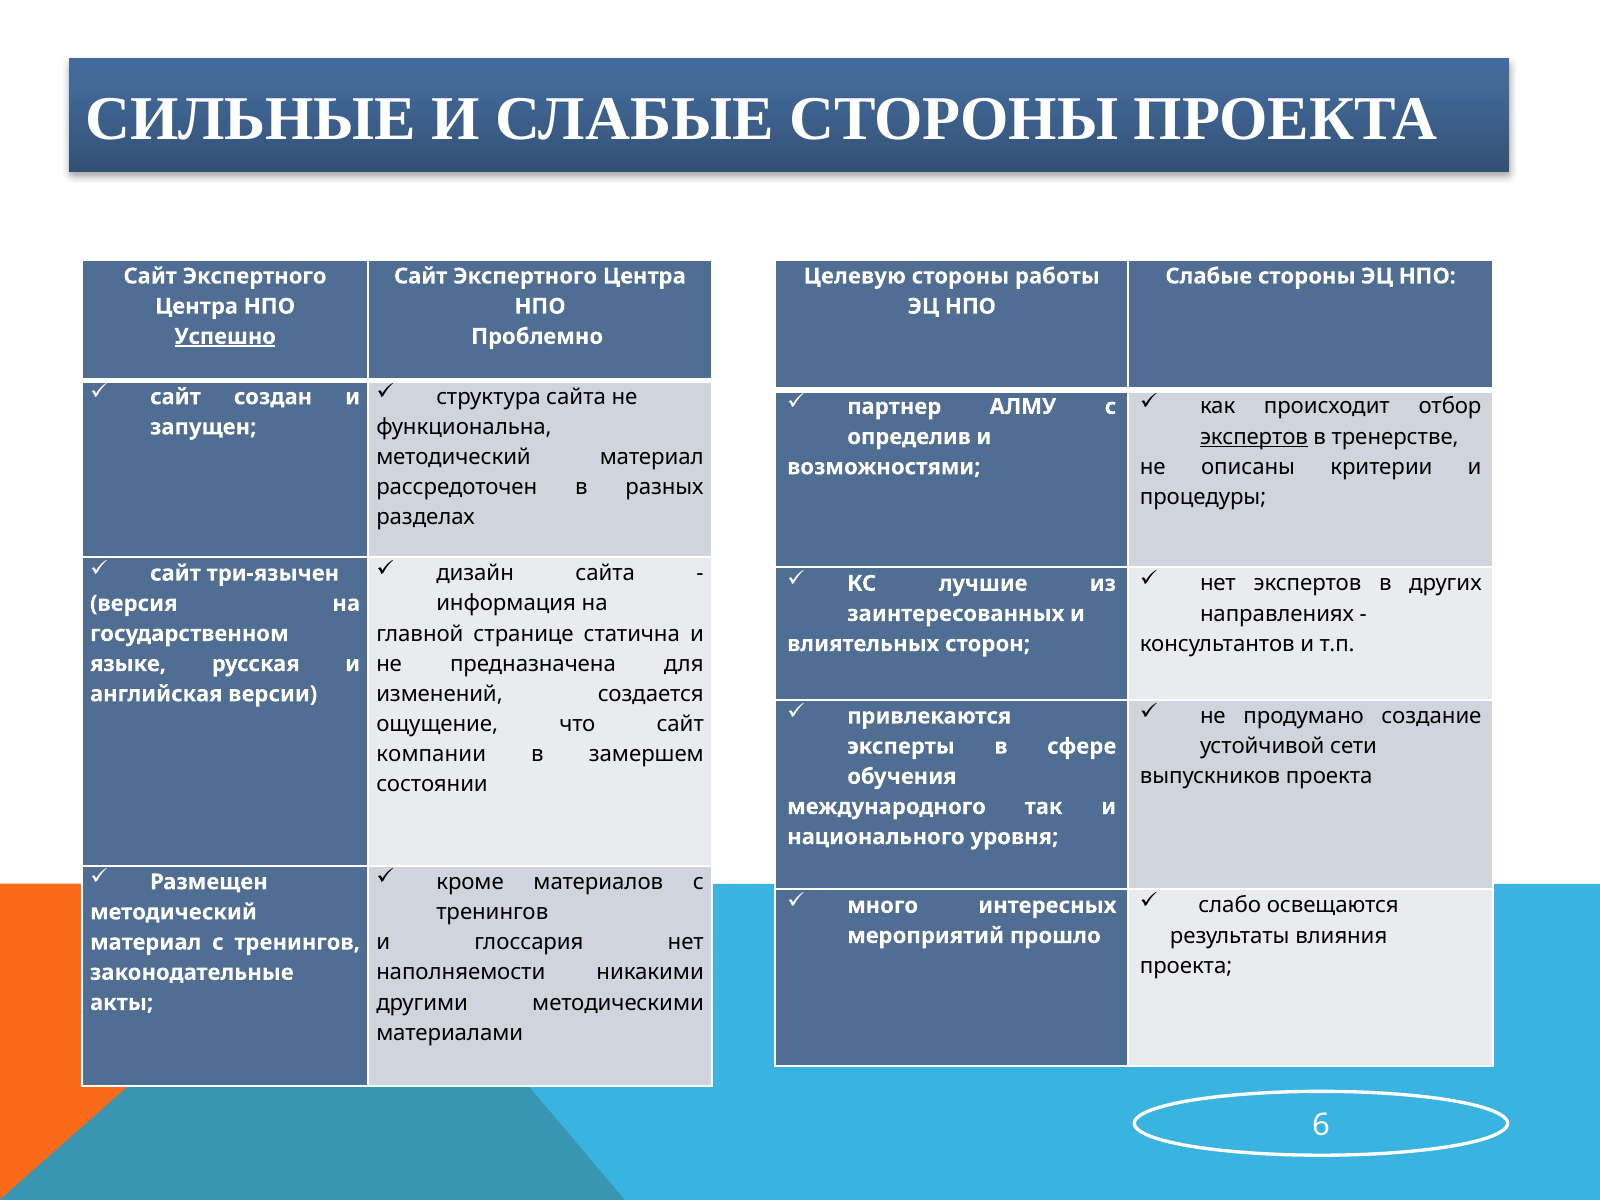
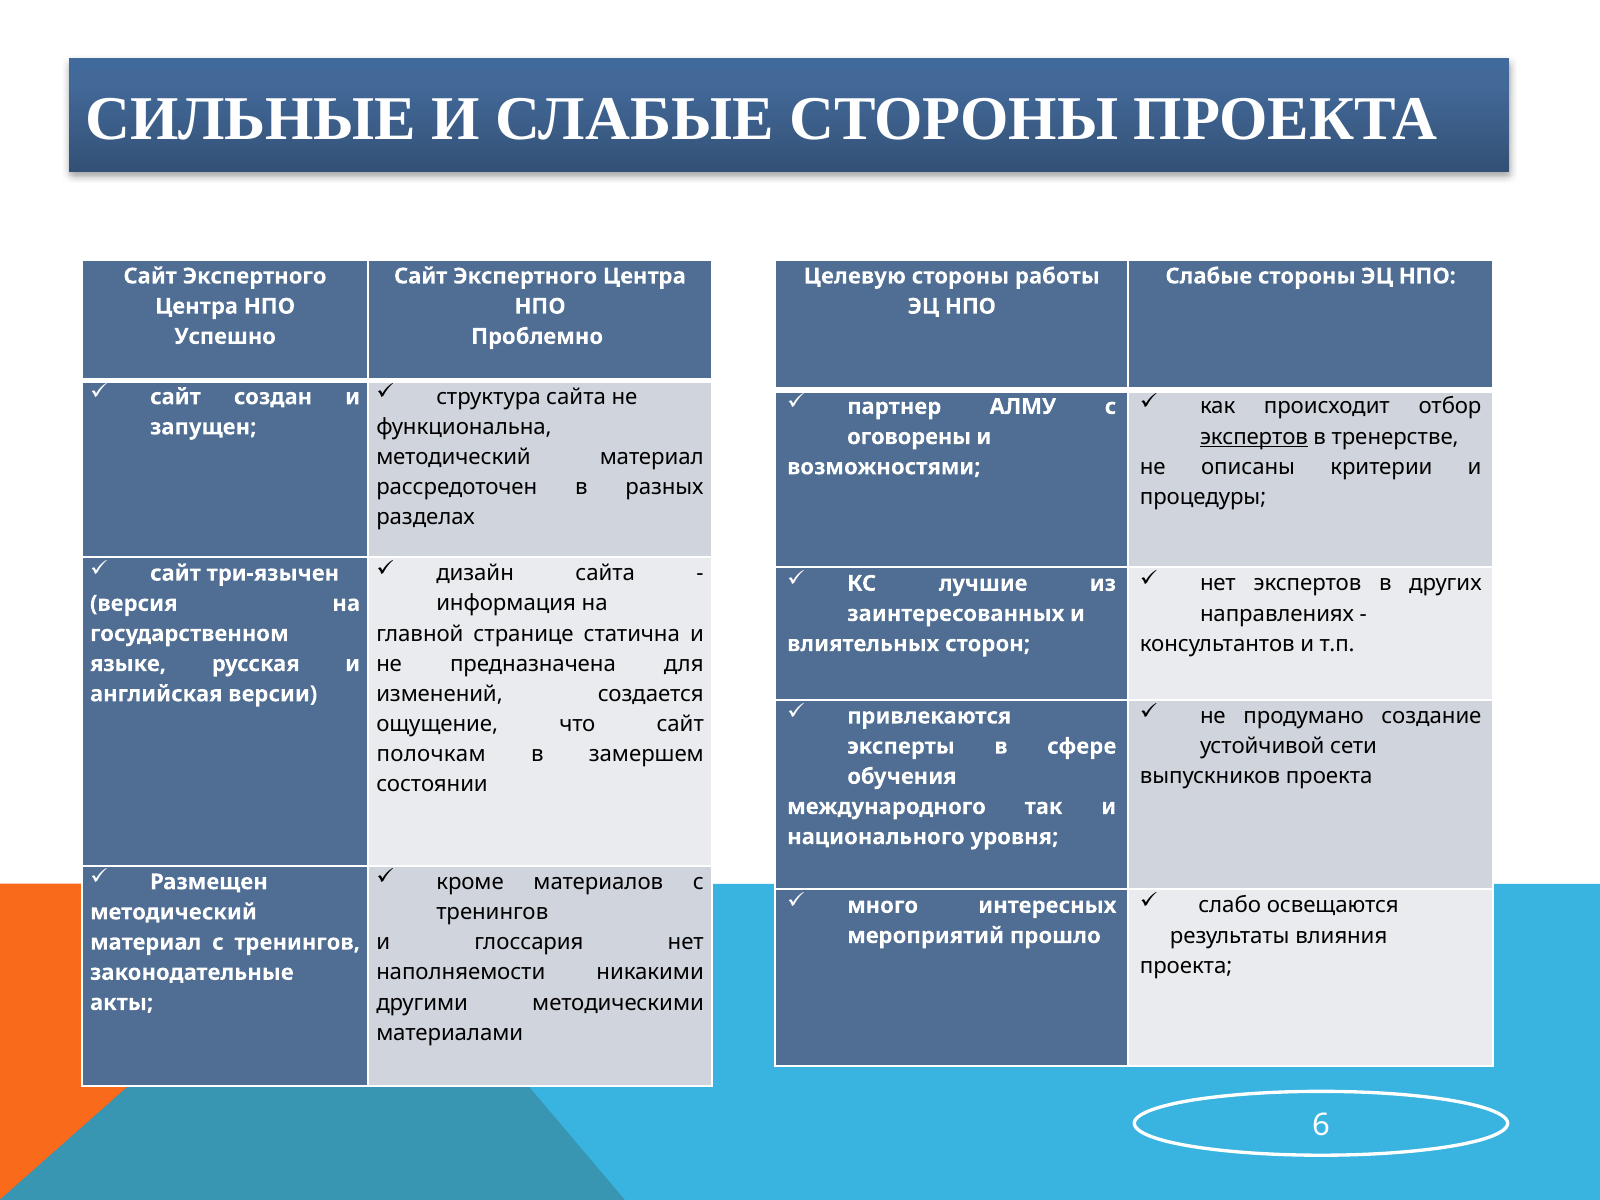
Успешно underline: present -> none
определив: определив -> оговорены
компании: компании -> полочкам
